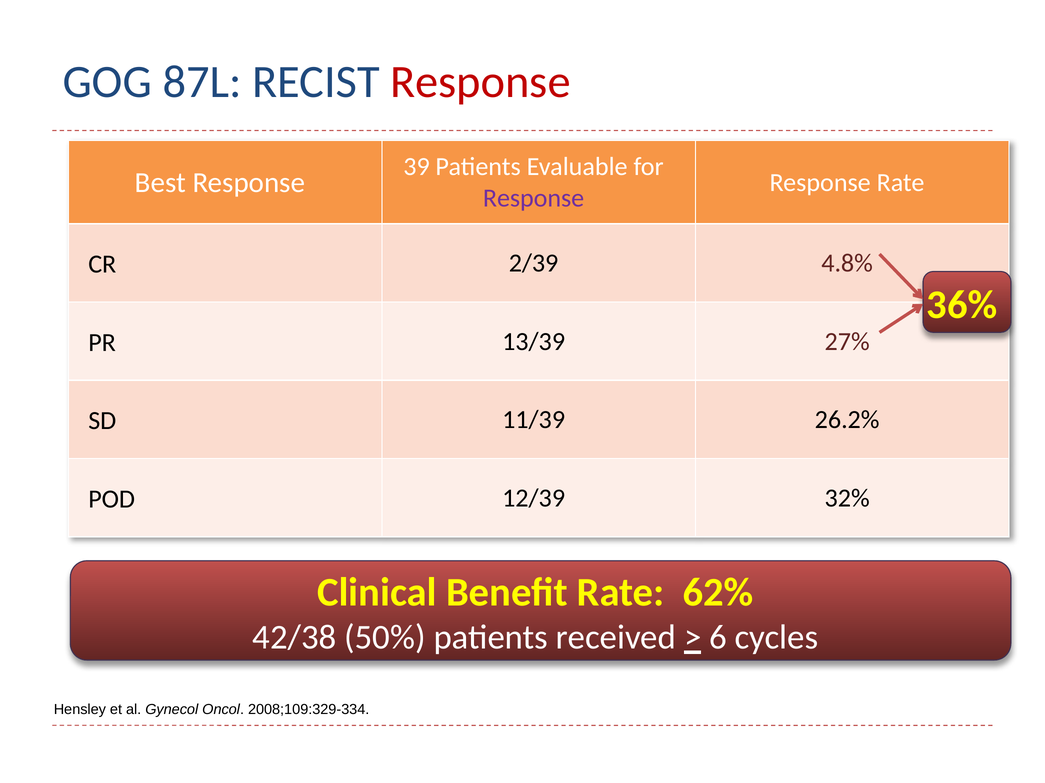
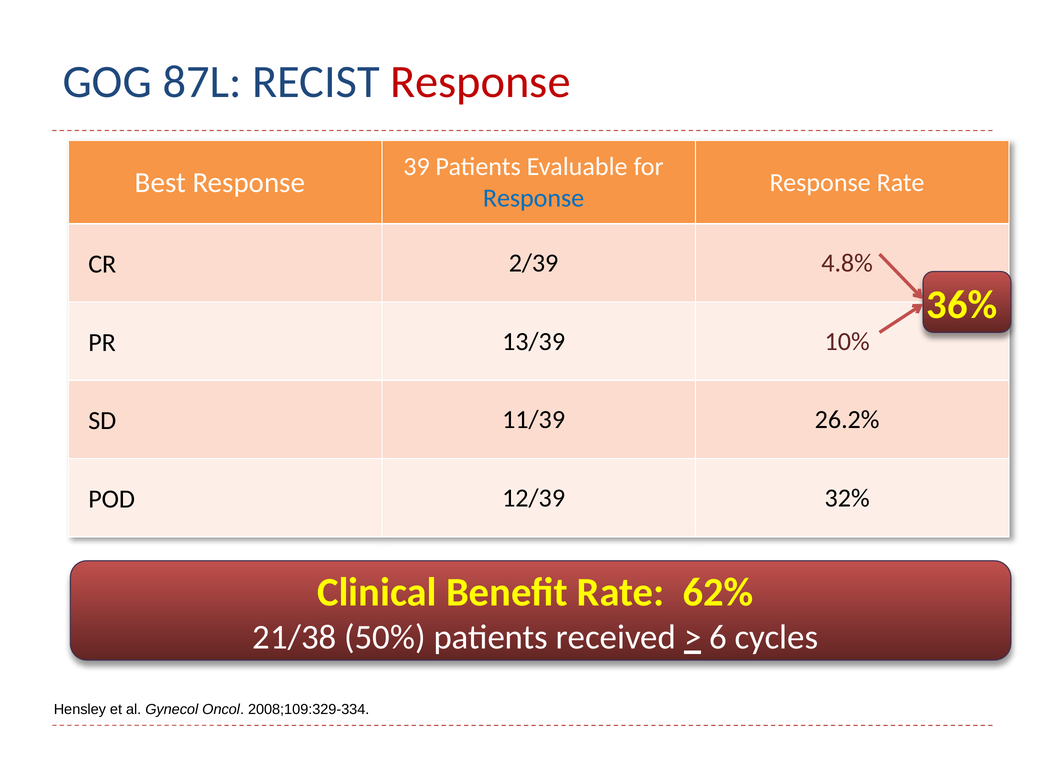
Response at (534, 199) colour: purple -> blue
27%: 27% -> 10%
42/38: 42/38 -> 21/38
